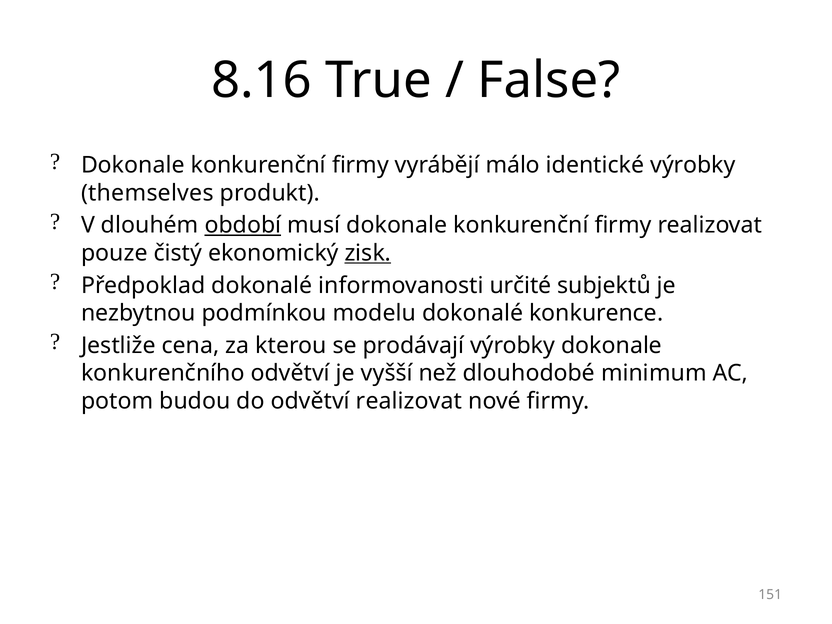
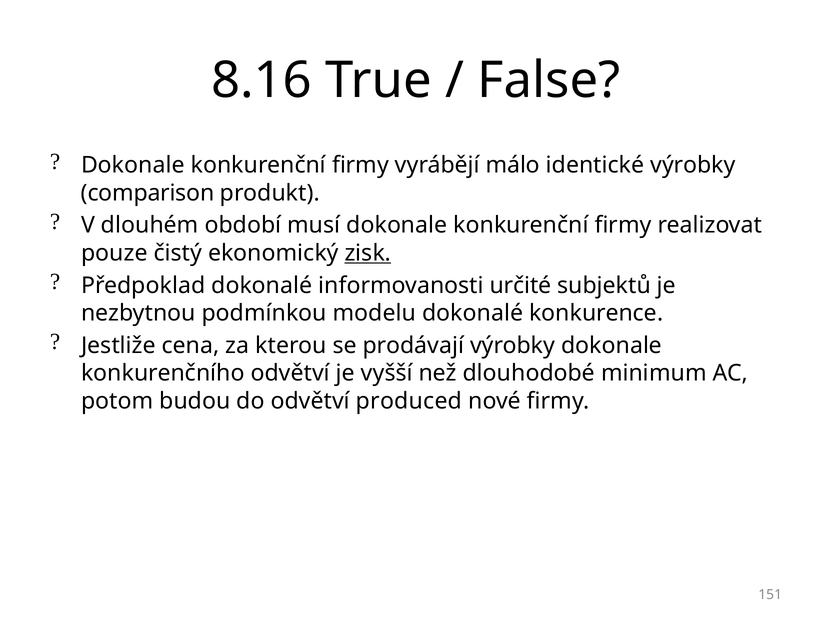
themselves: themselves -> comparison
období underline: present -> none
odvětví realizovat: realizovat -> produced
